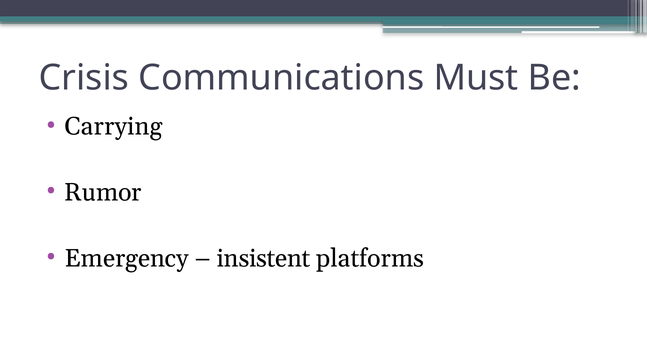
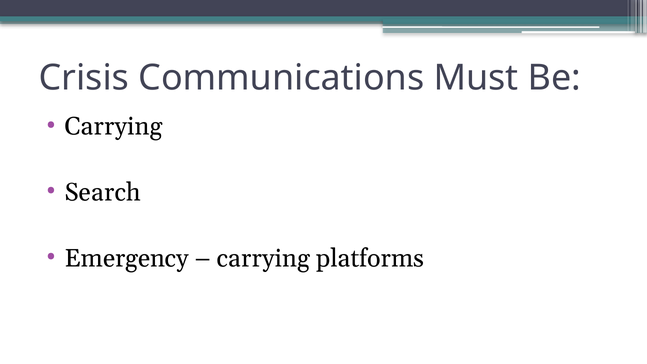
Rumor: Rumor -> Search
insistent at (264, 258): insistent -> carrying
